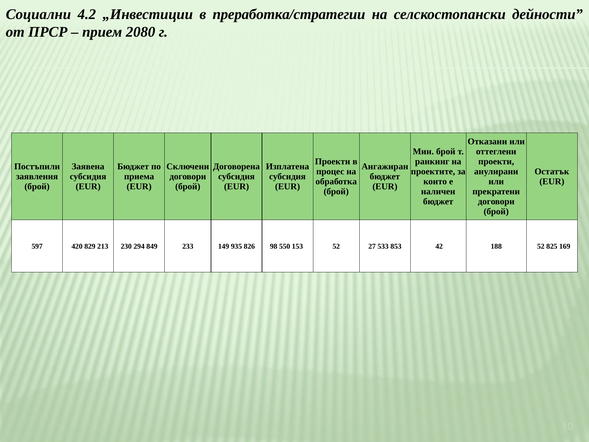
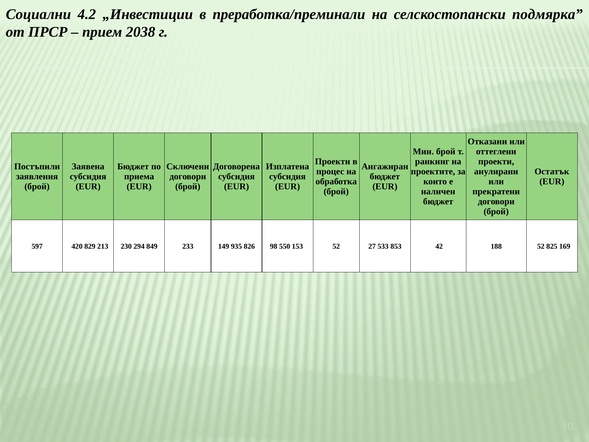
преработка/стратегии: преработка/стратегии -> преработка/преминали
дейности: дейности -> подмярка
2080: 2080 -> 2038
